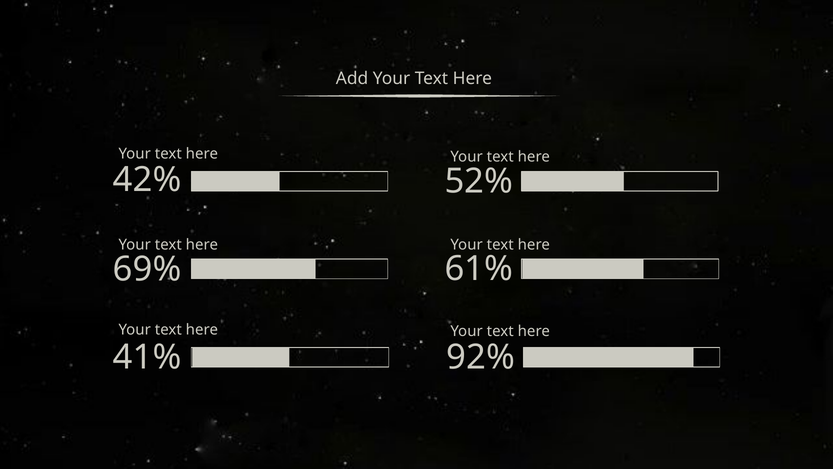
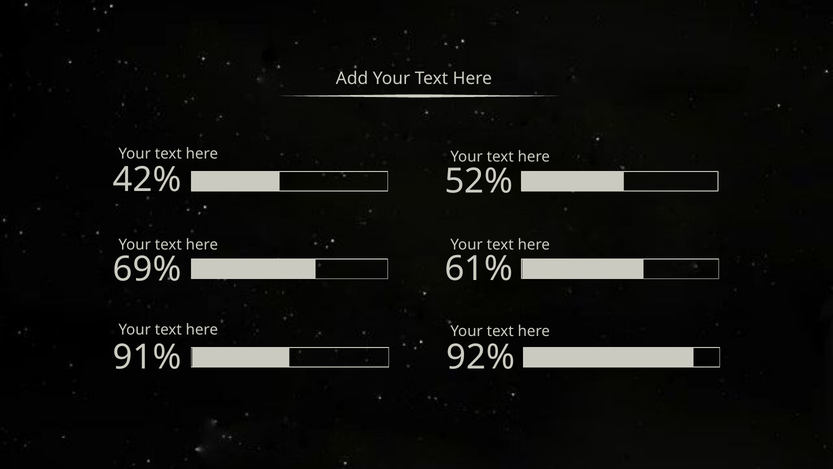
41%: 41% -> 91%
